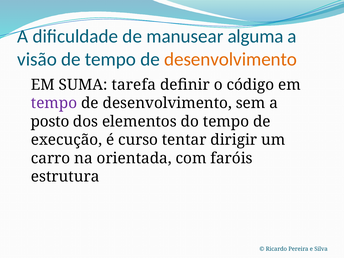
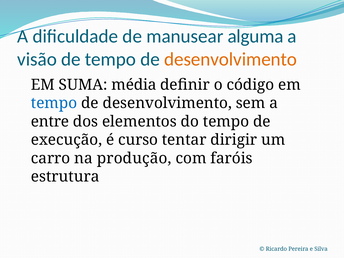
tarefa: tarefa -> média
tempo at (54, 103) colour: purple -> blue
posto: posto -> entre
orientada: orientada -> produção
